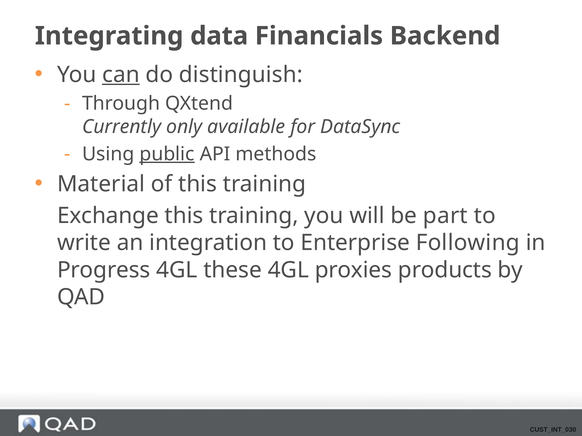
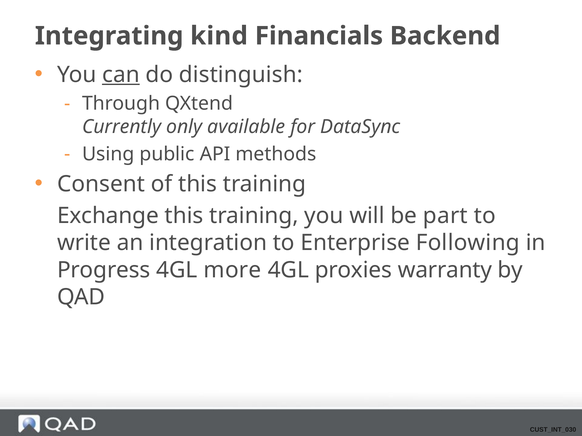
data: data -> kind
public underline: present -> none
Material: Material -> Consent
these: these -> more
products: products -> warranty
